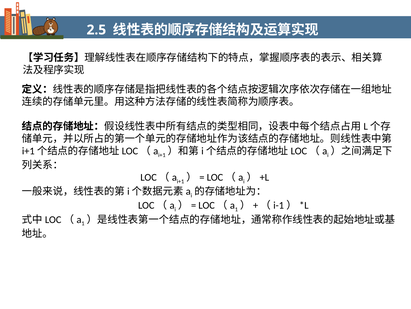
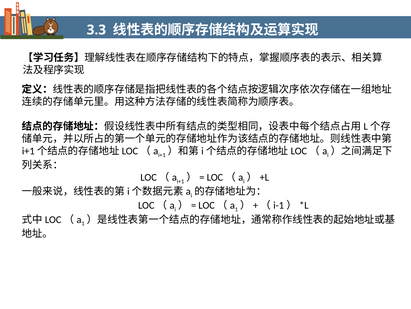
2.5: 2.5 -> 3.3
